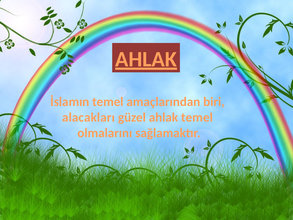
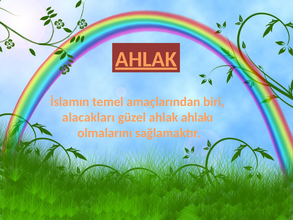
ahlak temel: temel -> ahlakı
